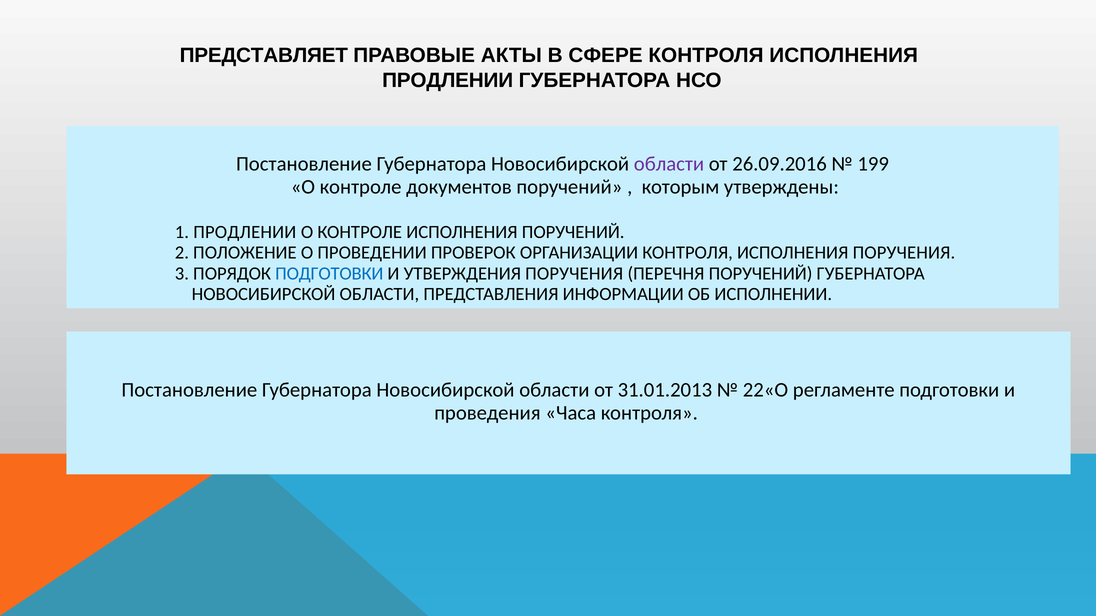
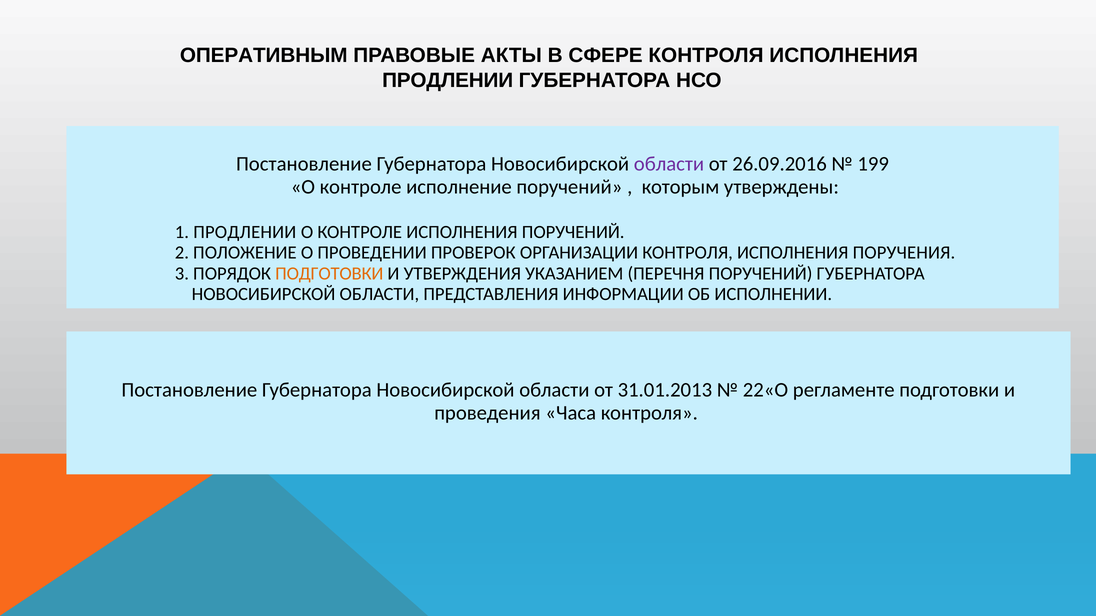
ПРЕДСТАВЛЯЕТ: ПРЕДСТАВЛЯЕТ -> ОПЕРАТИВНЫМ
документов: документов -> исполнение
ПОДГОТОВКИ at (329, 274) colour: blue -> orange
УТВЕРЖДЕНИЯ ПОРУЧЕНИЯ: ПОРУЧЕНИЯ -> УКАЗАНИЕМ
